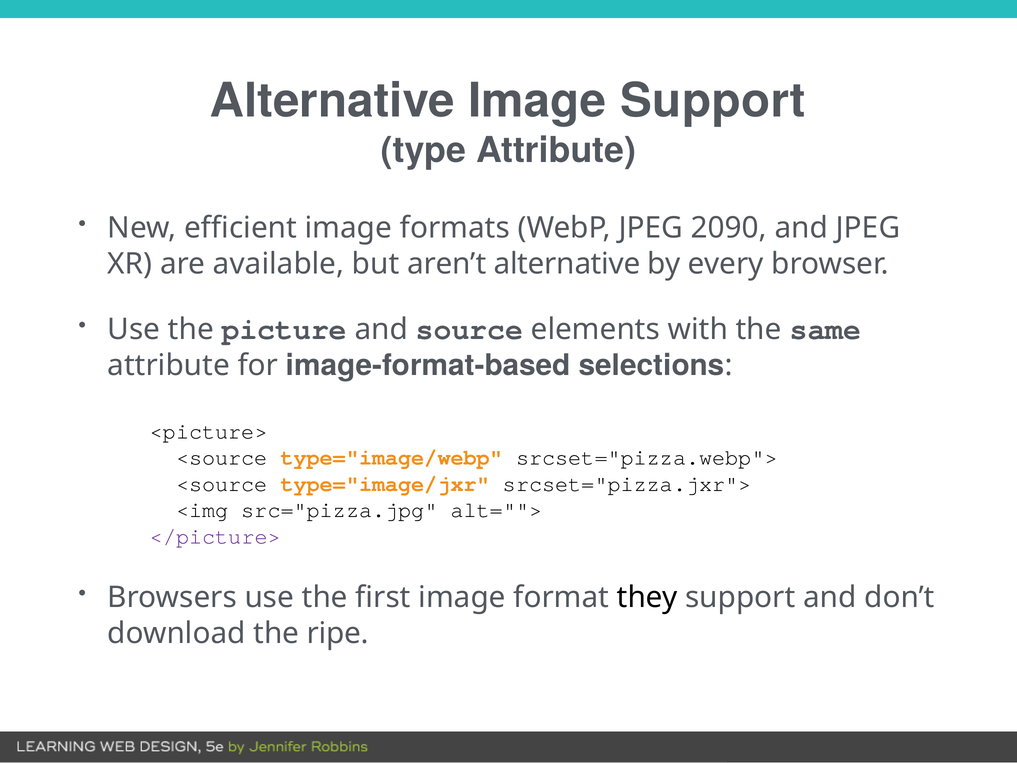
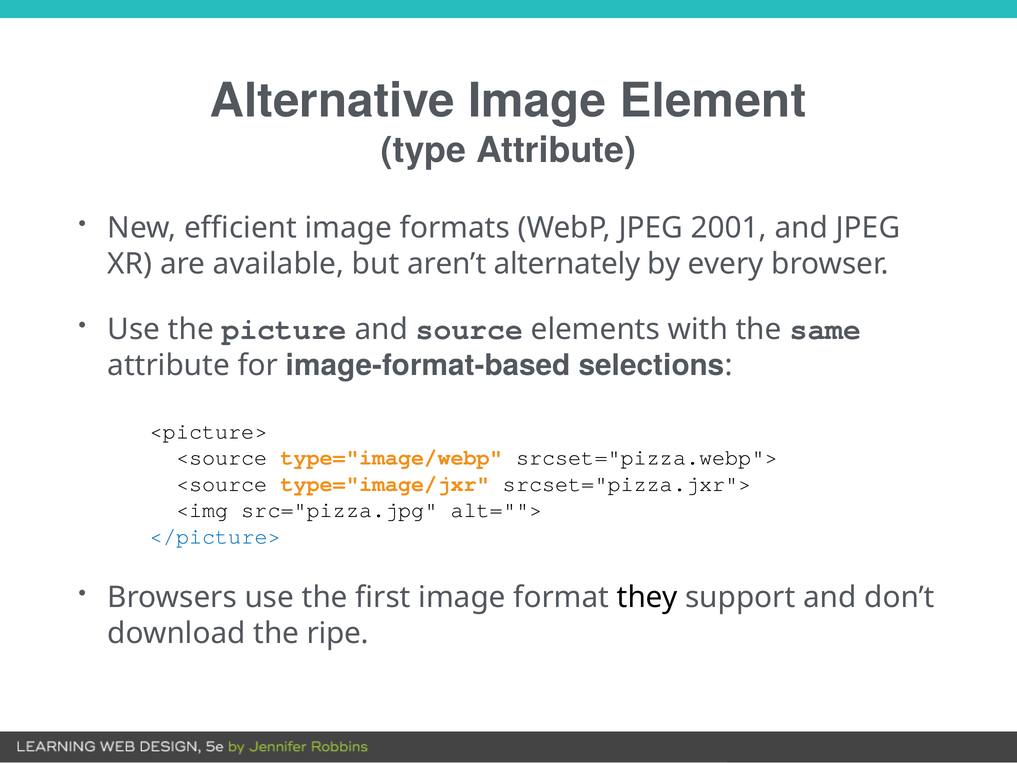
Image Support: Support -> Element
2090: 2090 -> 2001
aren’t alternative: alternative -> alternately
</picture> colour: purple -> blue
